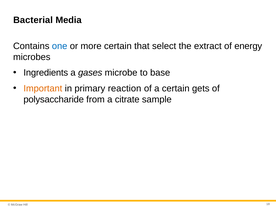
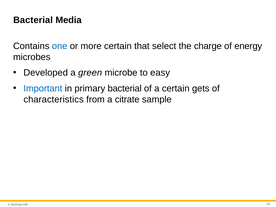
extract: extract -> charge
Ingredients: Ingredients -> Developed
gases: gases -> green
base: base -> easy
Important colour: orange -> blue
primary reaction: reaction -> bacterial
polysaccharide: polysaccharide -> characteristics
